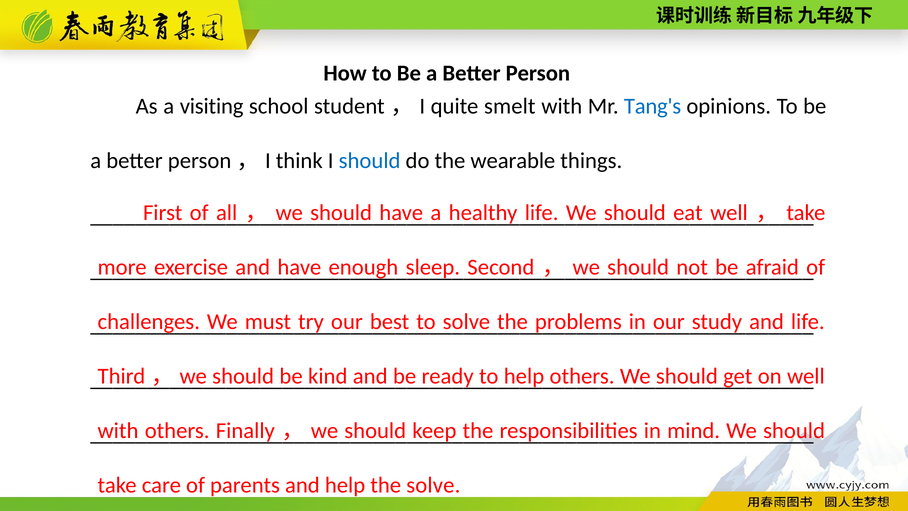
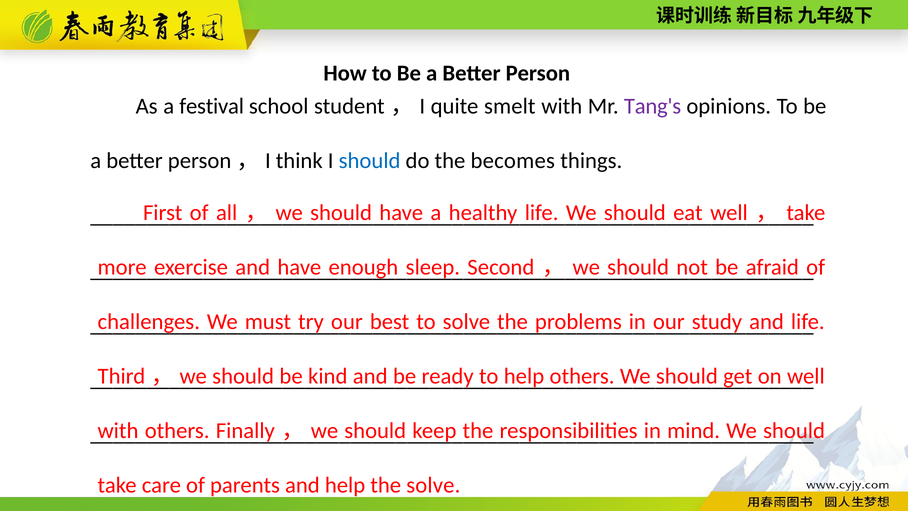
visiting: visiting -> festival
Tang's colour: blue -> purple
wearable: wearable -> becomes
